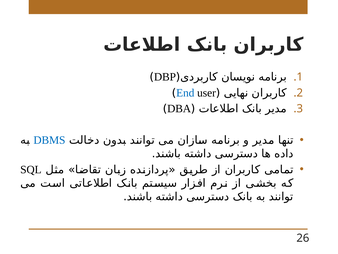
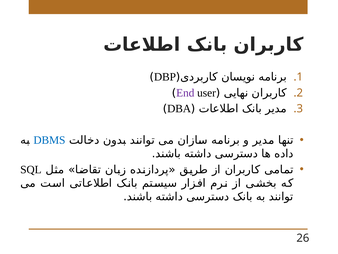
End colour: blue -> purple
